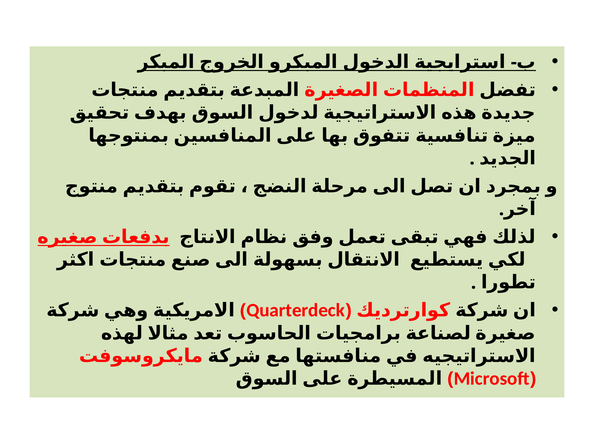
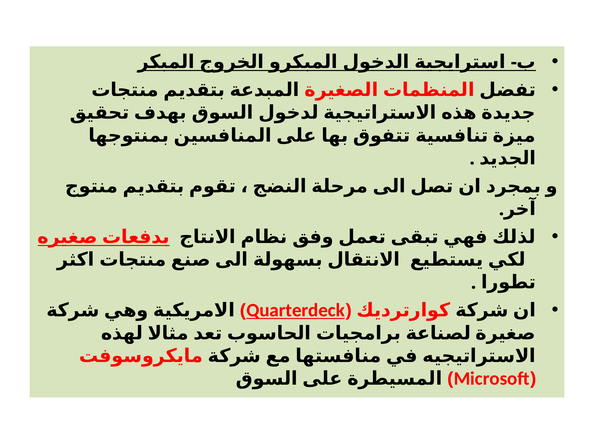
Quarterdeck underline: none -> present
